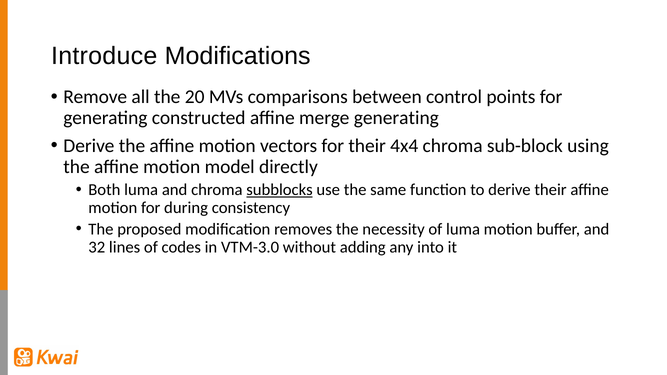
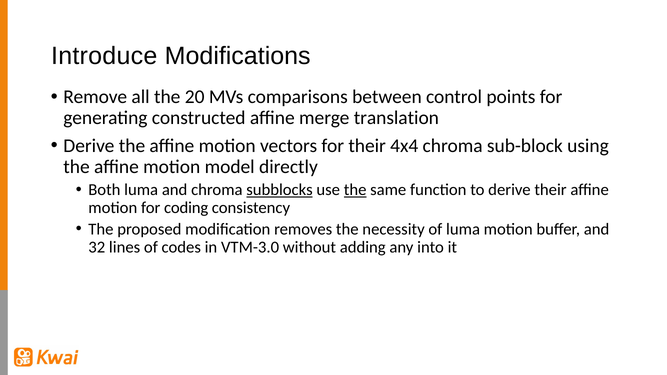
merge generating: generating -> translation
the at (355, 190) underline: none -> present
during: during -> coding
